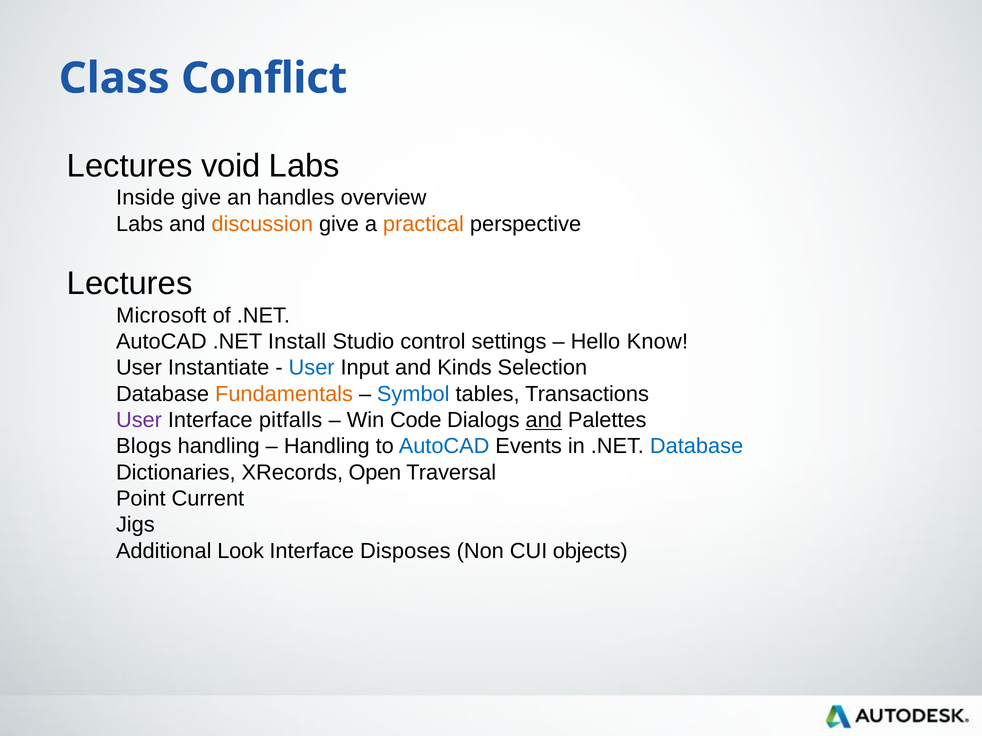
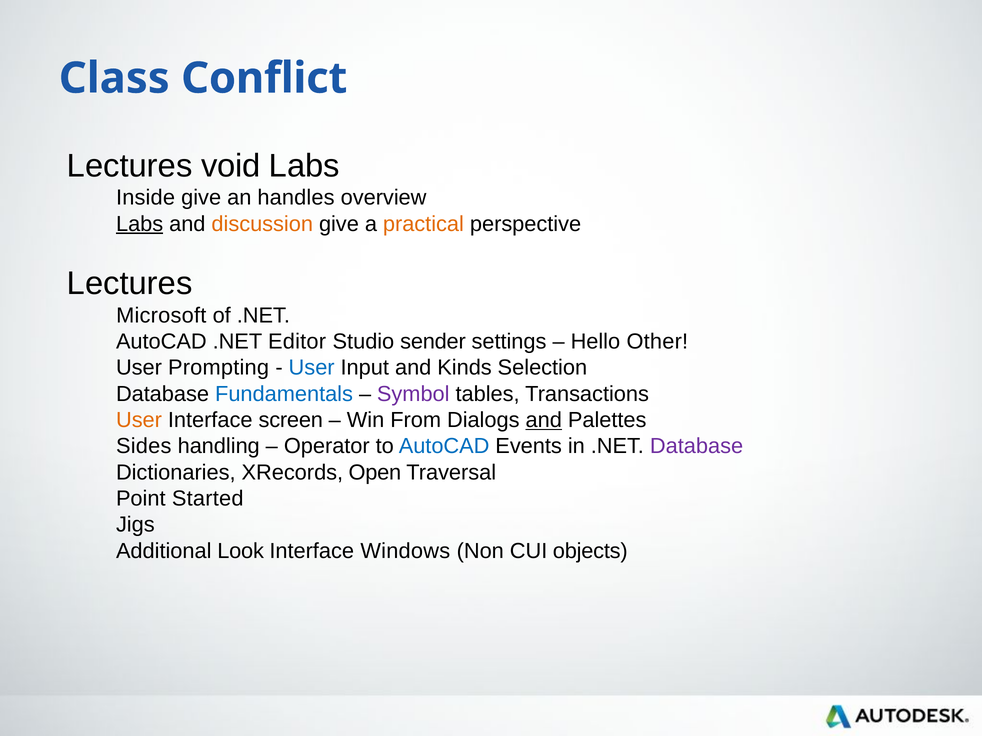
Labs at (140, 224) underline: none -> present
Install: Install -> Editor
control: control -> sender
Know: Know -> Other
Instantiate: Instantiate -> Prompting
Fundamentals colour: orange -> blue
Symbol colour: blue -> purple
User at (139, 420) colour: purple -> orange
pitfalls: pitfalls -> screen
Code: Code -> From
Blogs: Blogs -> Sides
Handling at (327, 446): Handling -> Operator
Database at (697, 446) colour: blue -> purple
Current: Current -> Started
Disposes: Disposes -> Windows
